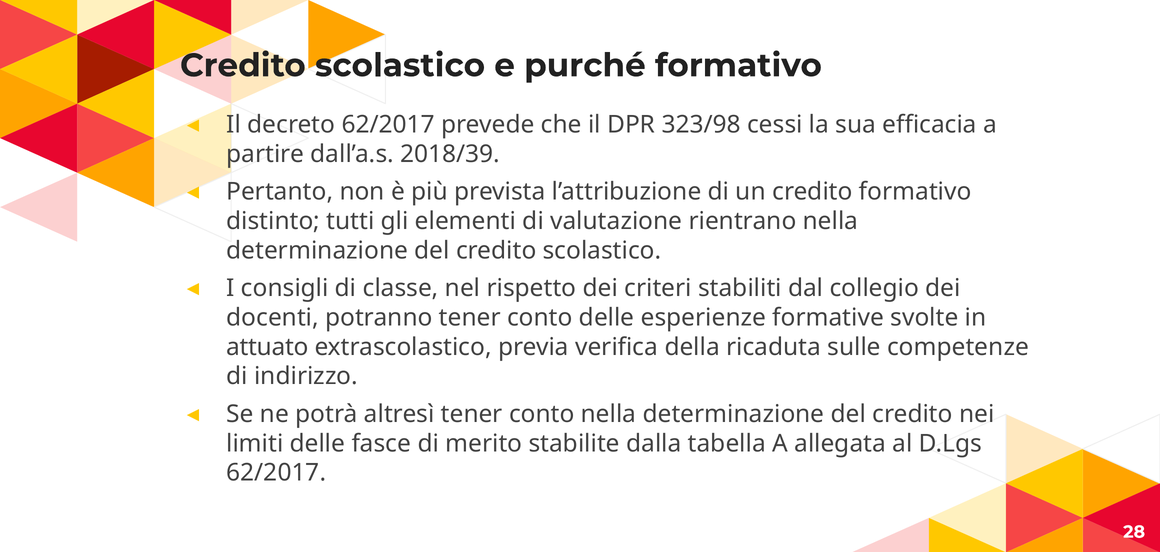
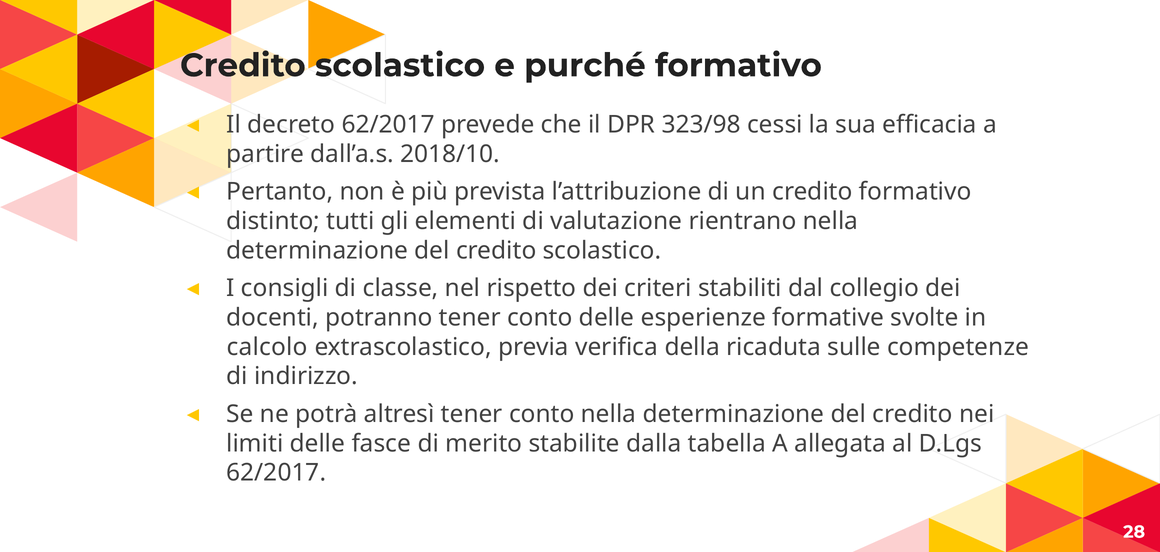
2018/39: 2018/39 -> 2018/10
attuato: attuato -> calcolo
